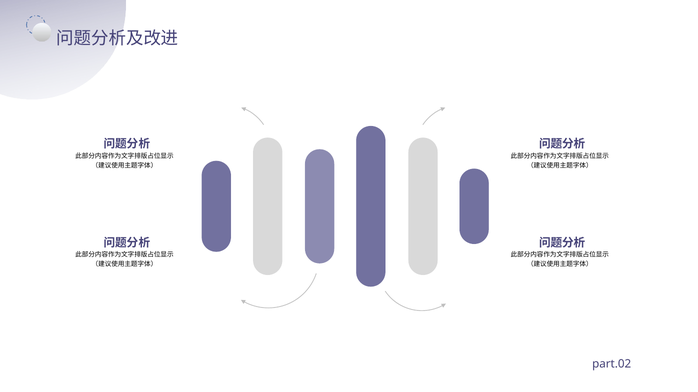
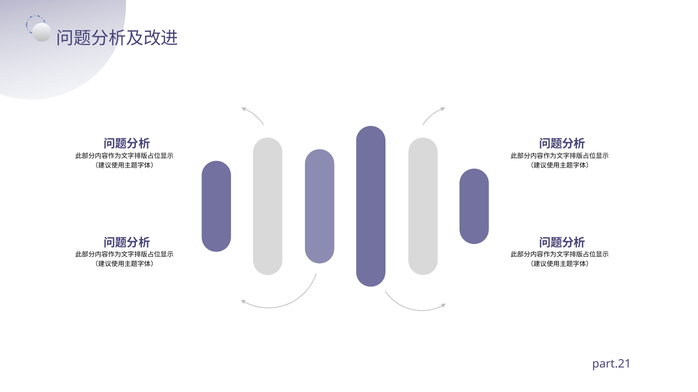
part.02: part.02 -> part.21
